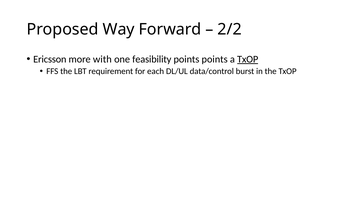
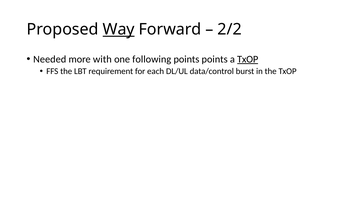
Way underline: none -> present
Ericsson: Ericsson -> Needed
feasibility: feasibility -> following
